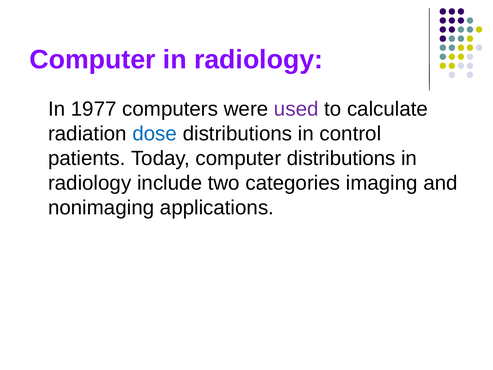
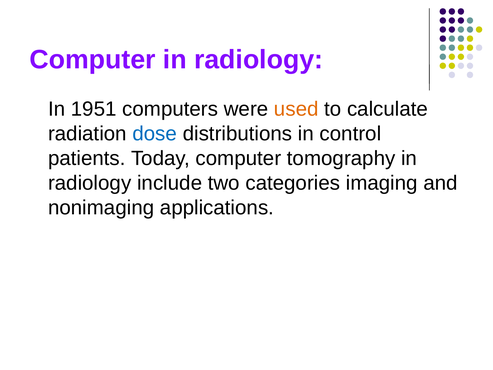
1977: 1977 -> 1951
used colour: purple -> orange
computer distributions: distributions -> tomography
